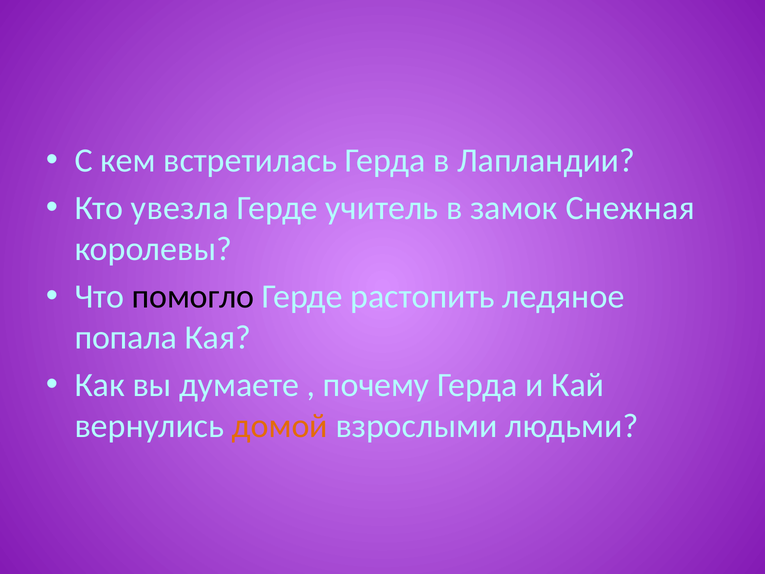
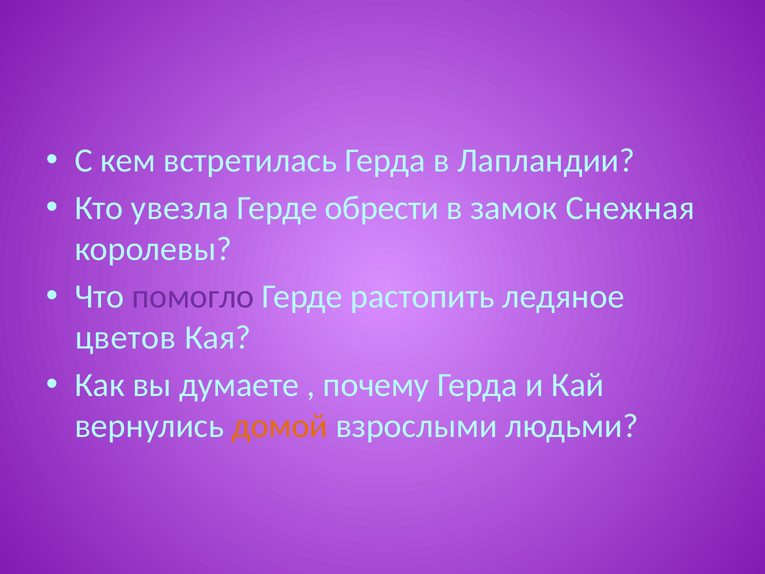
учитель: учитель -> обрести
помогло colour: black -> purple
попала: попала -> цветов
